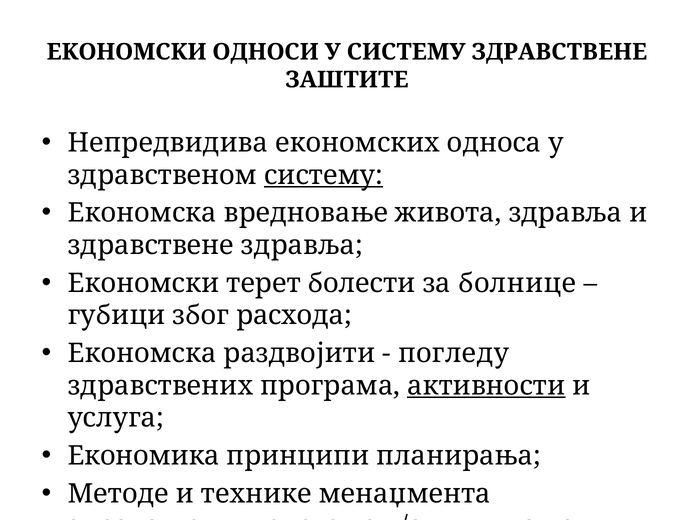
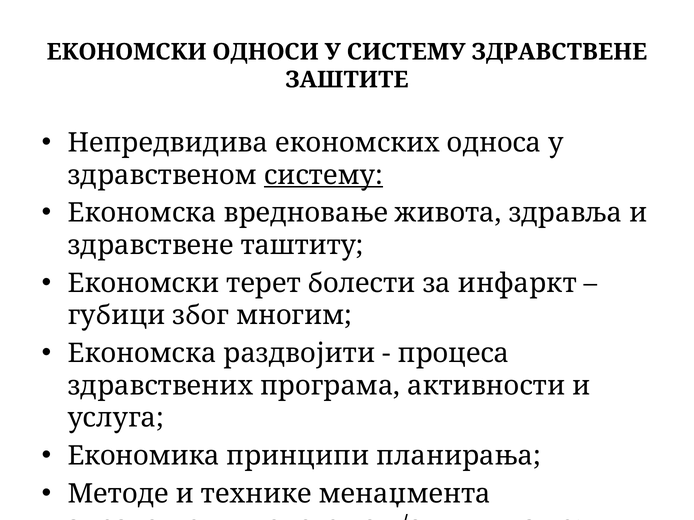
здравствене здравља: здравља -> таштиту
болнице: болнице -> инфаркт
расхода: расхода -> многим
погледу: погледу -> процеса
активности underline: present -> none
